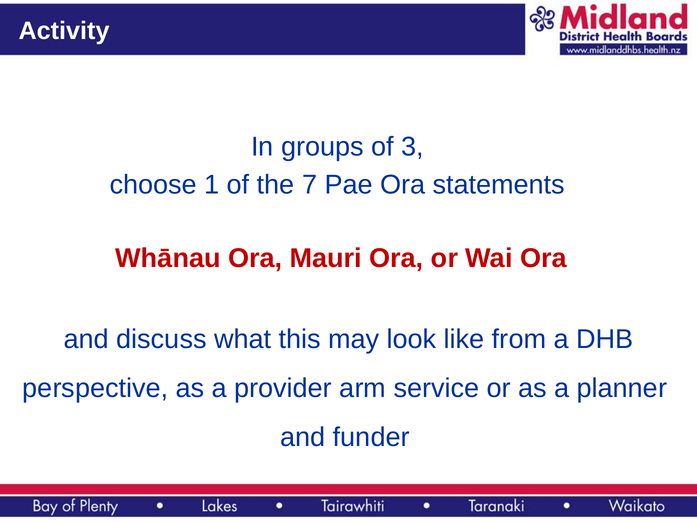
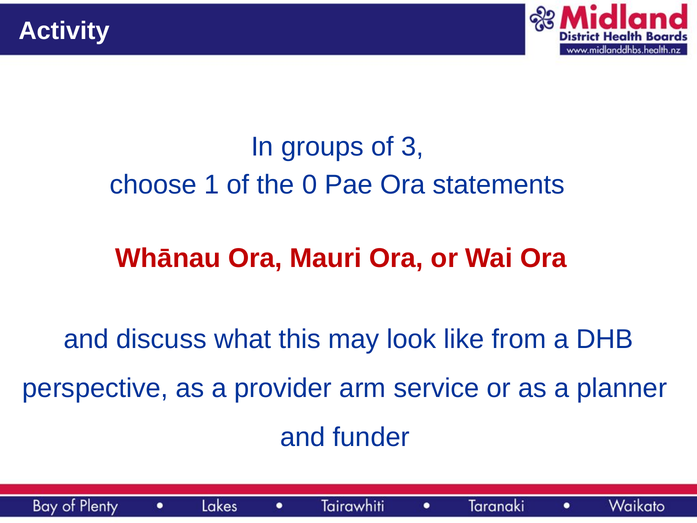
7: 7 -> 0
